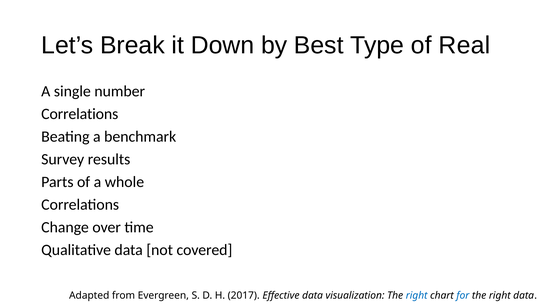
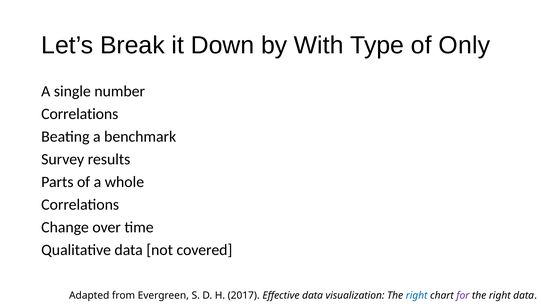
Best: Best -> With
Real: Real -> Only
for colour: blue -> purple
